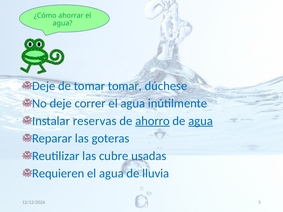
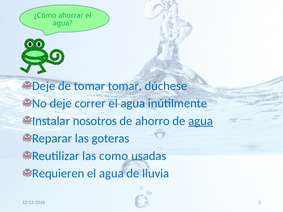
reservas: reservas -> nosotros
ahorro underline: present -> none
cubre: cubre -> como
